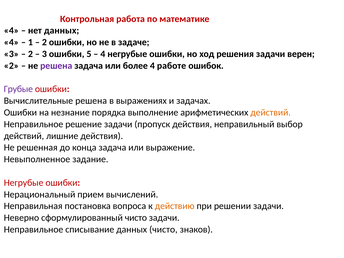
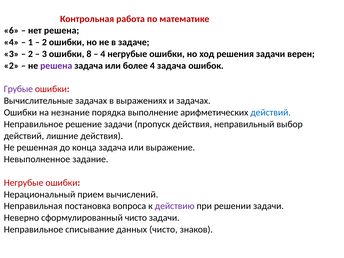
4 at (11, 31): 4 -> 6
нет данных: данных -> решена
5: 5 -> 8
4 работе: работе -> задача
Вычислительные решена: решена -> задачах
действий at (271, 112) colour: orange -> blue
действию colour: orange -> purple
